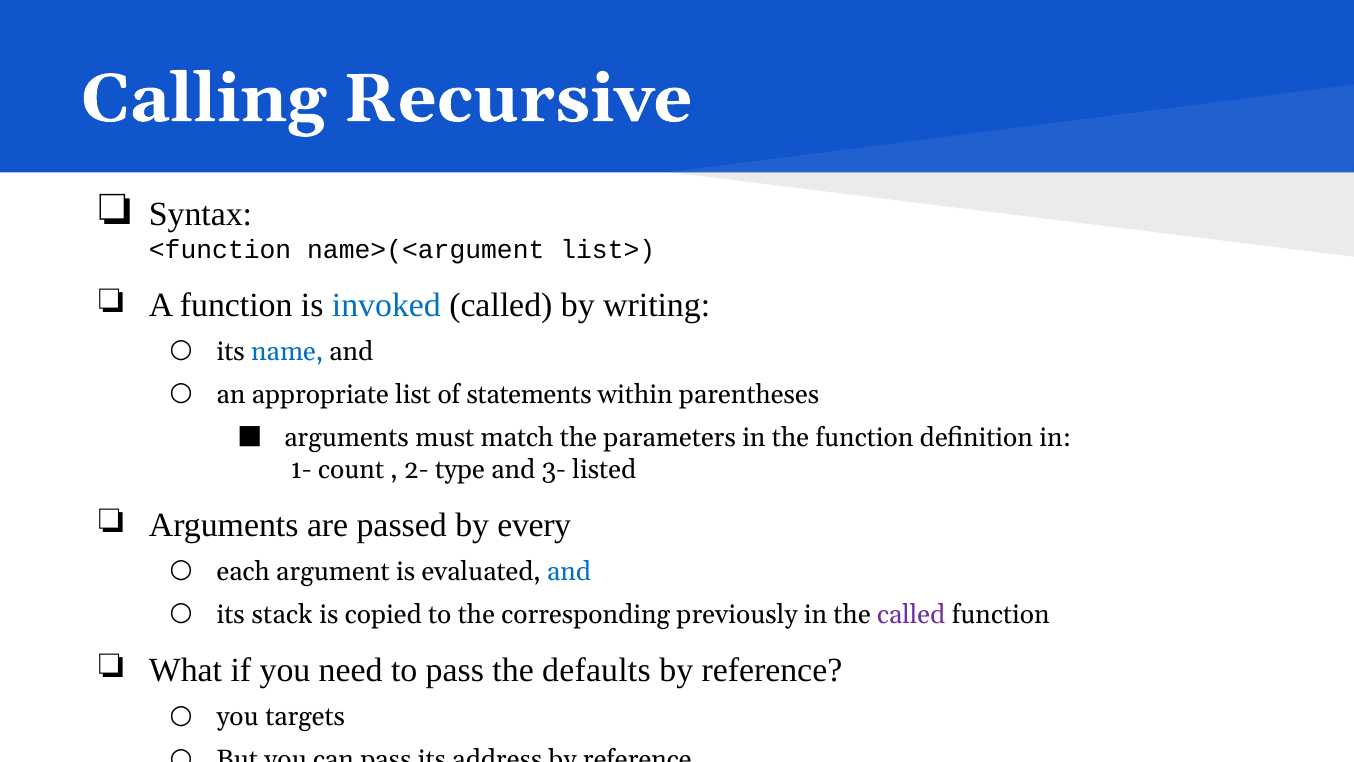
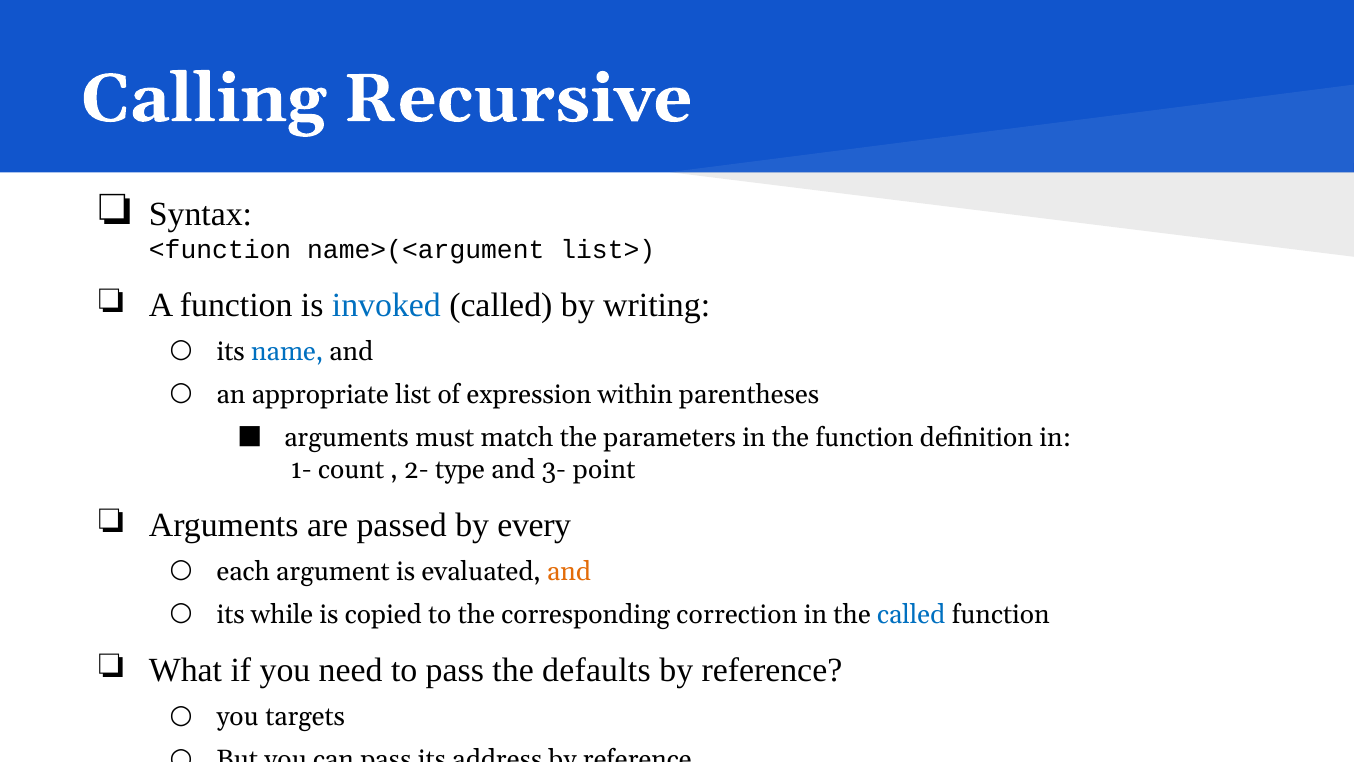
statements: statements -> expression
listed: listed -> point
and at (569, 572) colour: blue -> orange
stack: stack -> while
previously: previously -> correction
called at (911, 615) colour: purple -> blue
